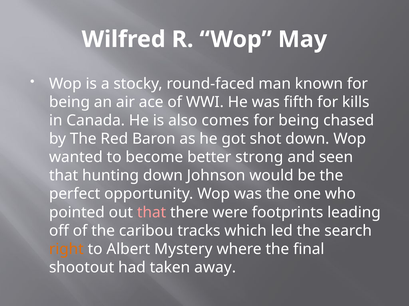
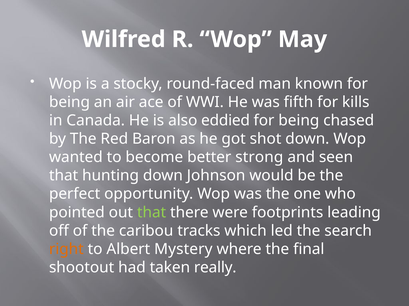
comes: comes -> eddied
that at (152, 213) colour: pink -> light green
away: away -> really
